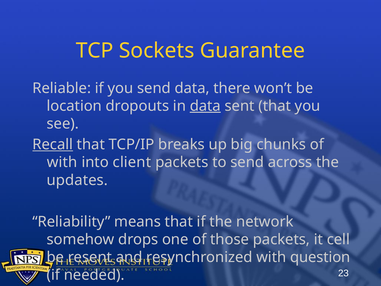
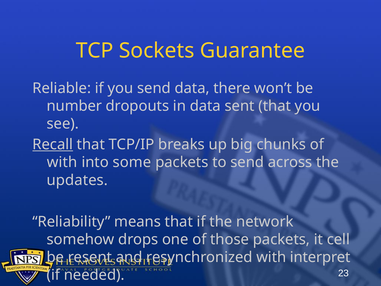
location: location -> number
data at (205, 106) underline: present -> none
client: client -> some
question: question -> interpret
